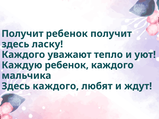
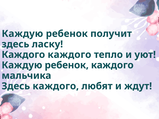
Получит at (22, 34): Получит -> Каждую
Каждого уважают: уважают -> каждого
